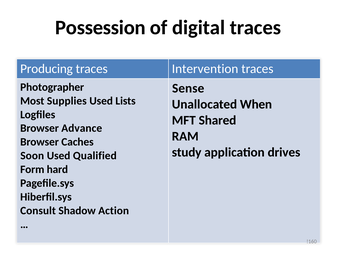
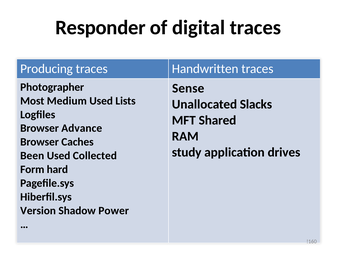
Possession: Possession -> Responder
Intervention: Intervention -> Handwritten
Supplies: Supplies -> Medium
When: When -> Slacks
Soon: Soon -> Been
Qualified: Qualified -> Collected
Consult: Consult -> Version
Action: Action -> Power
